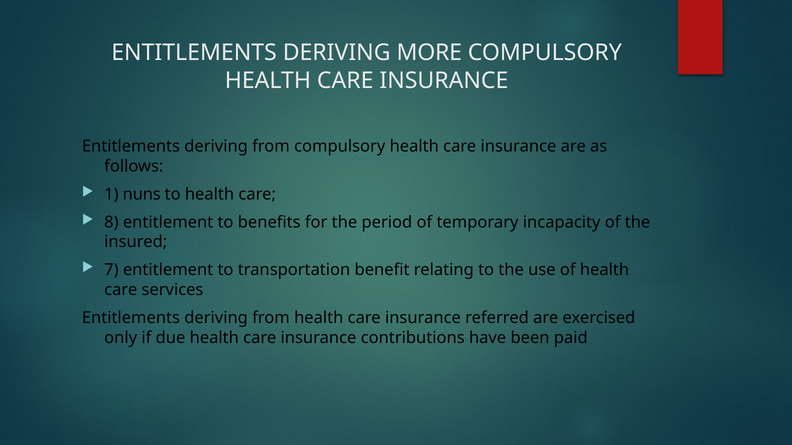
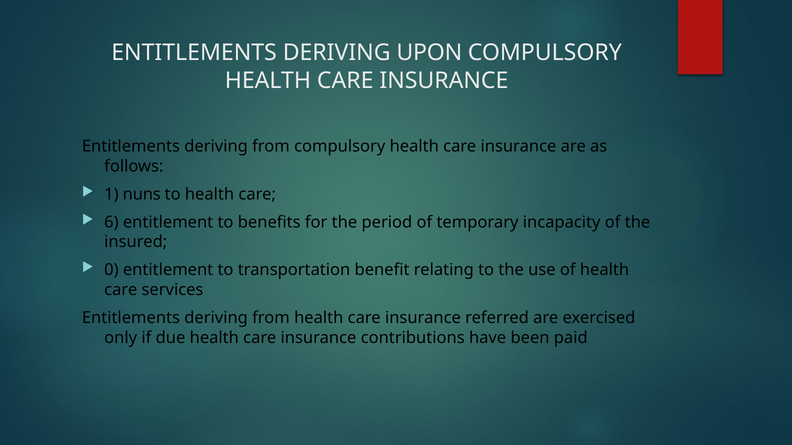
MORE: MORE -> UPON
8: 8 -> 6
7: 7 -> 0
